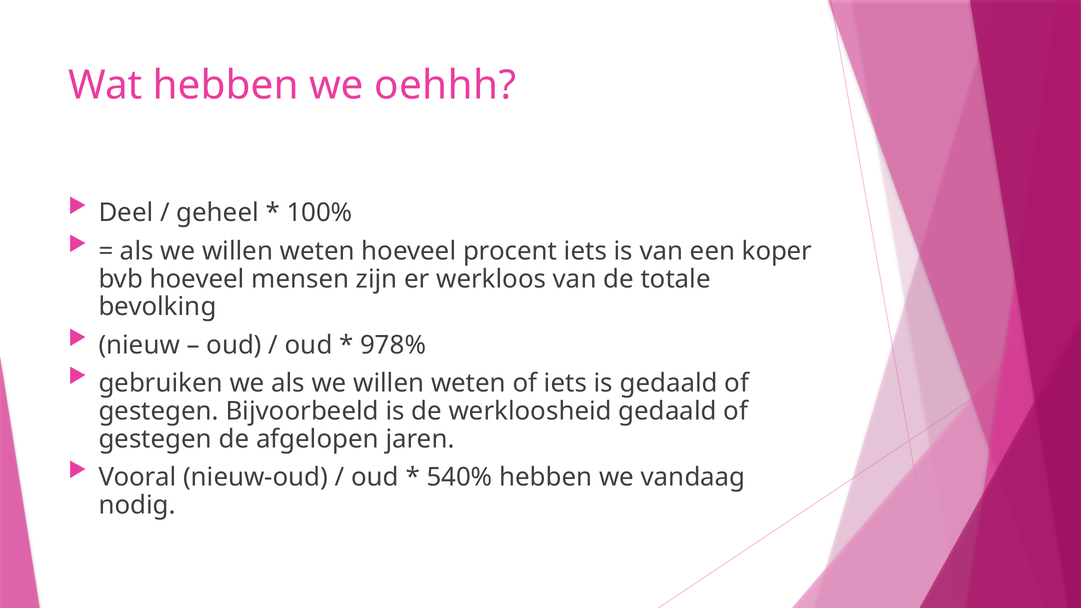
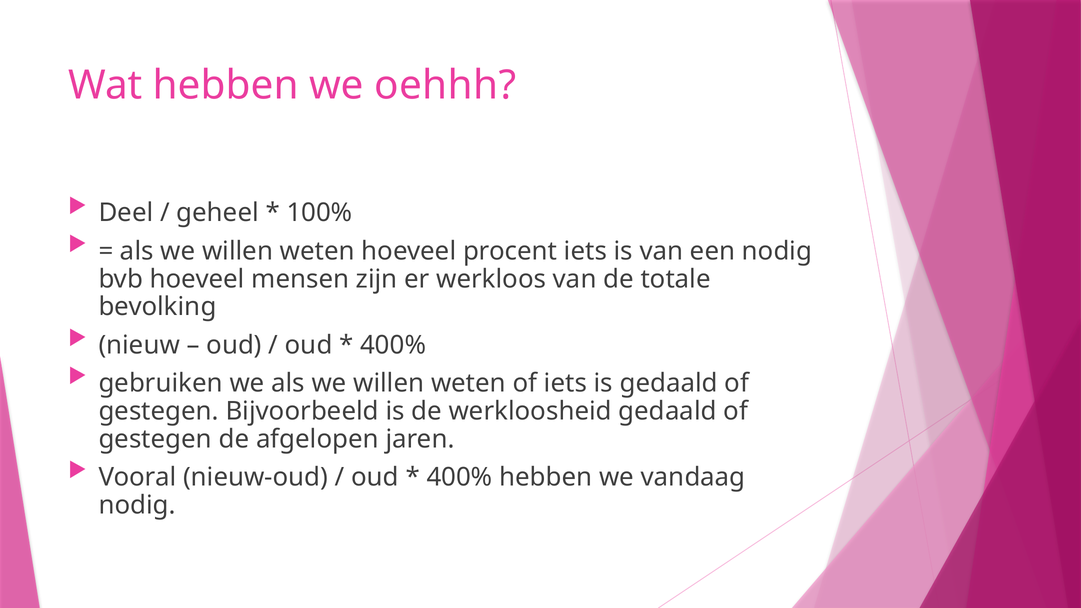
een koper: koper -> nodig
978% at (393, 345): 978% -> 400%
540% at (460, 477): 540% -> 400%
